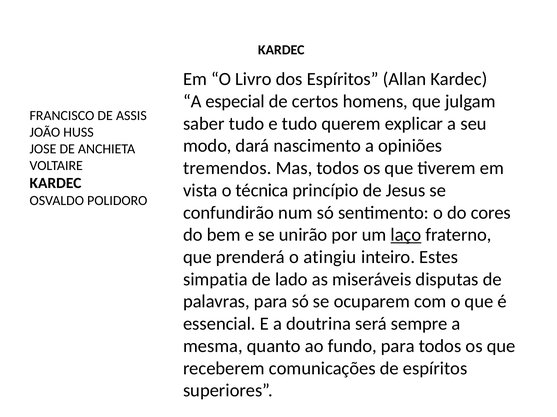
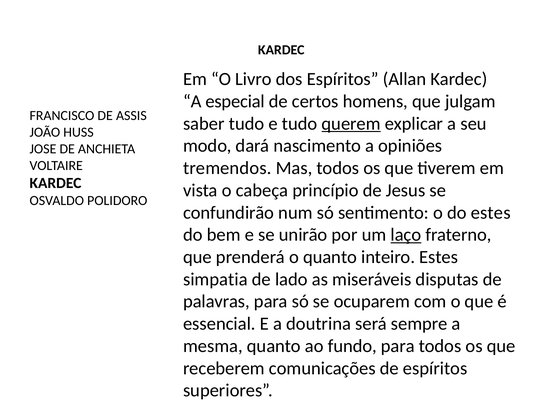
querem underline: none -> present
técnica: técnica -> cabeça
do cores: cores -> estes
o atingiu: atingiu -> quanto
